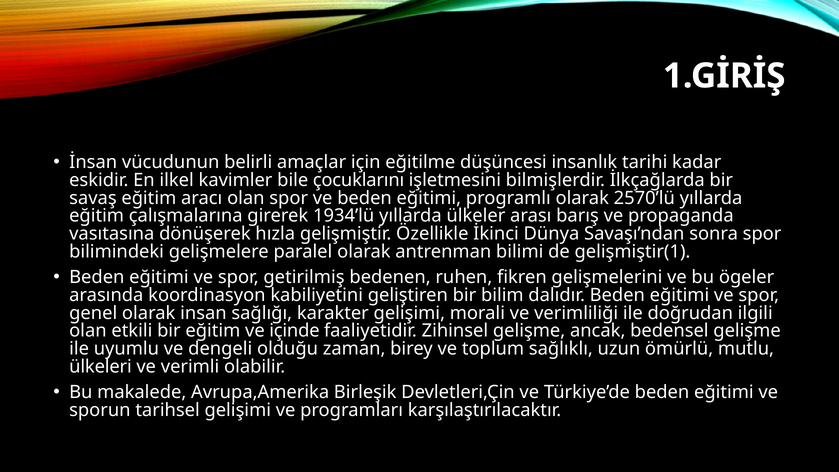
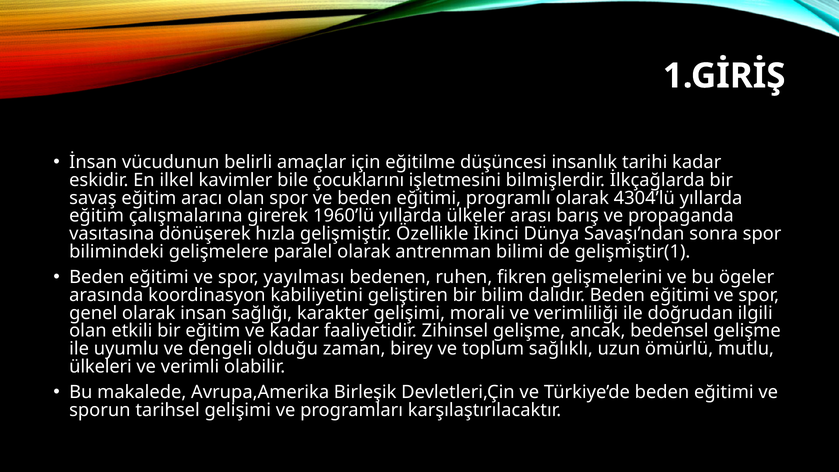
2570’lü: 2570’lü -> 4304’lü
1934’lü: 1934’lü -> 1960’lü
getirilmiş: getirilmiş -> yayılması
ve içinde: içinde -> kadar
